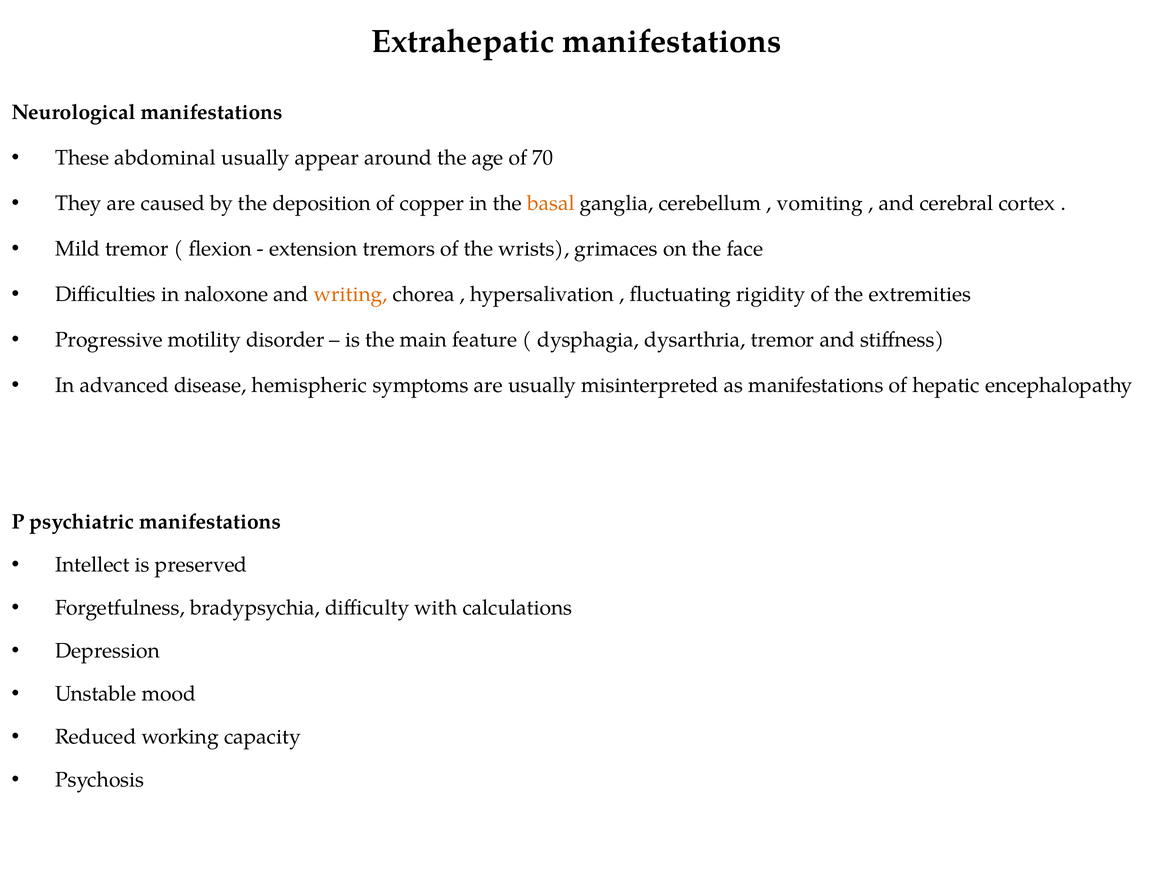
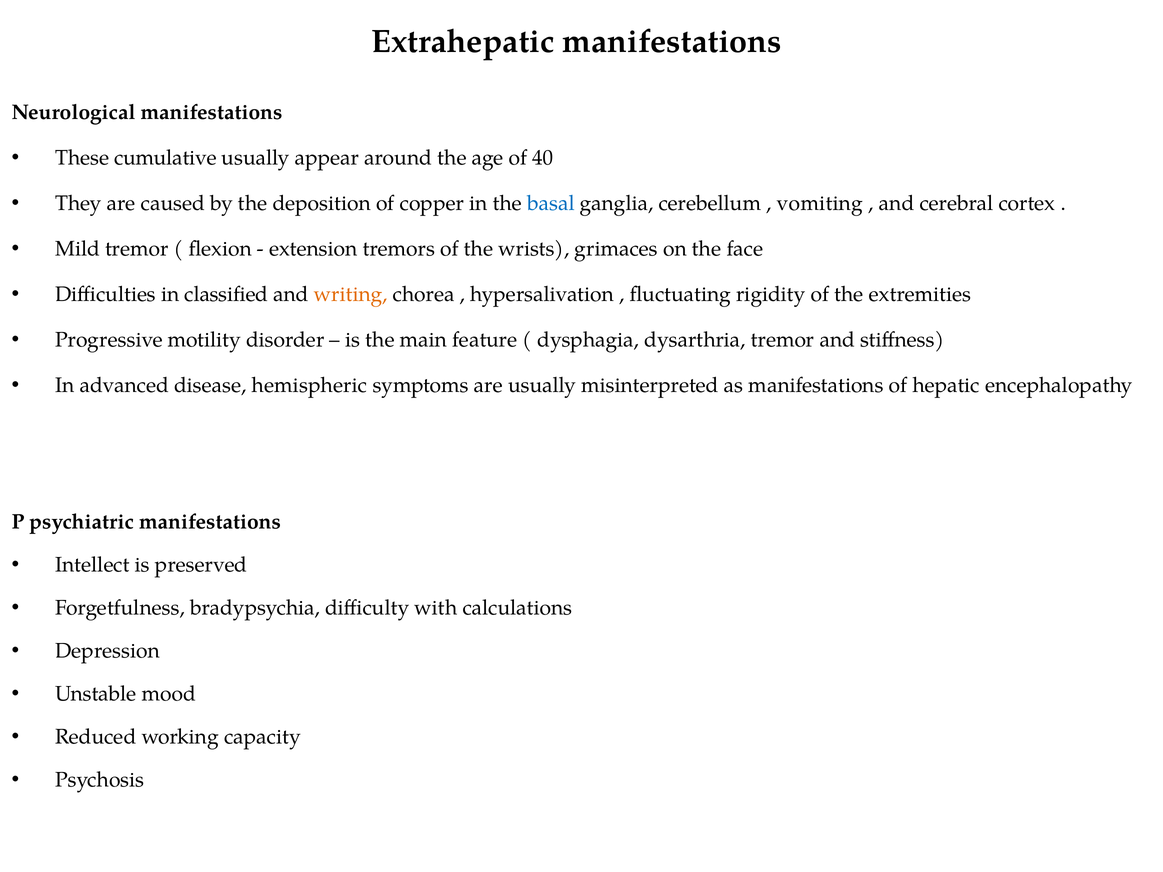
abdominal: abdominal -> cumulative
70: 70 -> 40
basal colour: orange -> blue
naloxone: naloxone -> classified
